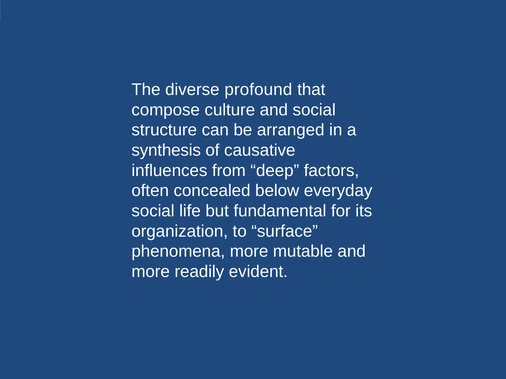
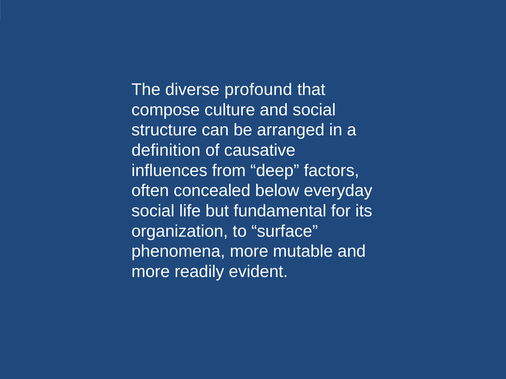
synthesis: synthesis -> definition
